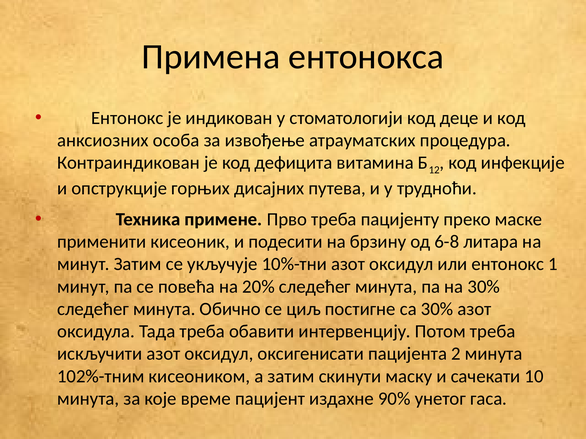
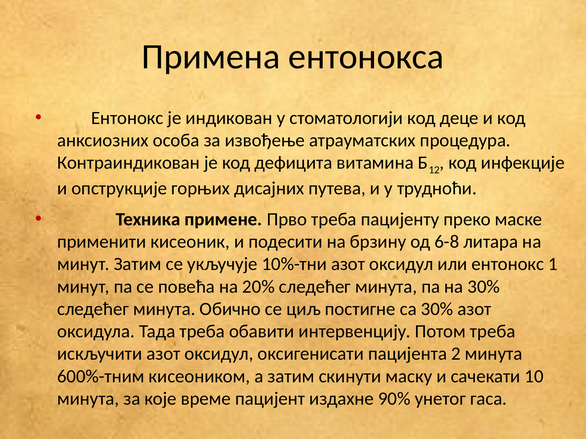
102%-тним: 102%-тним -> 600%-тним
